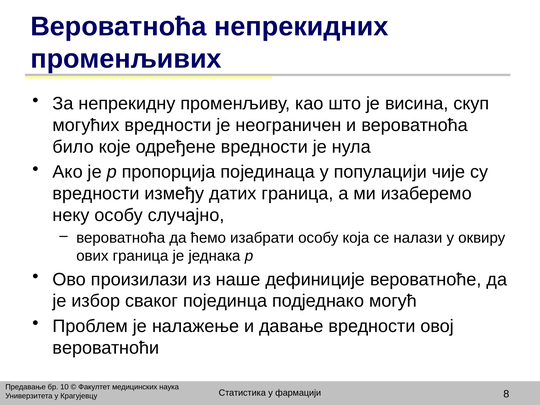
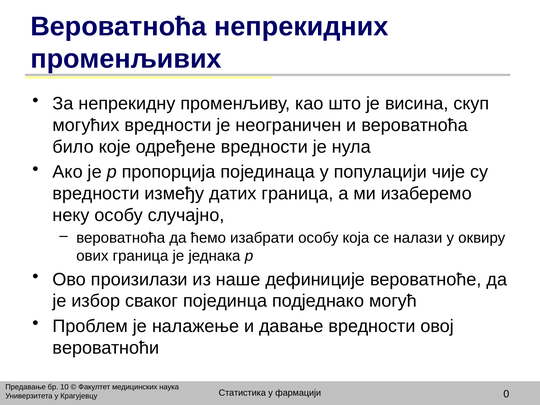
8: 8 -> 0
